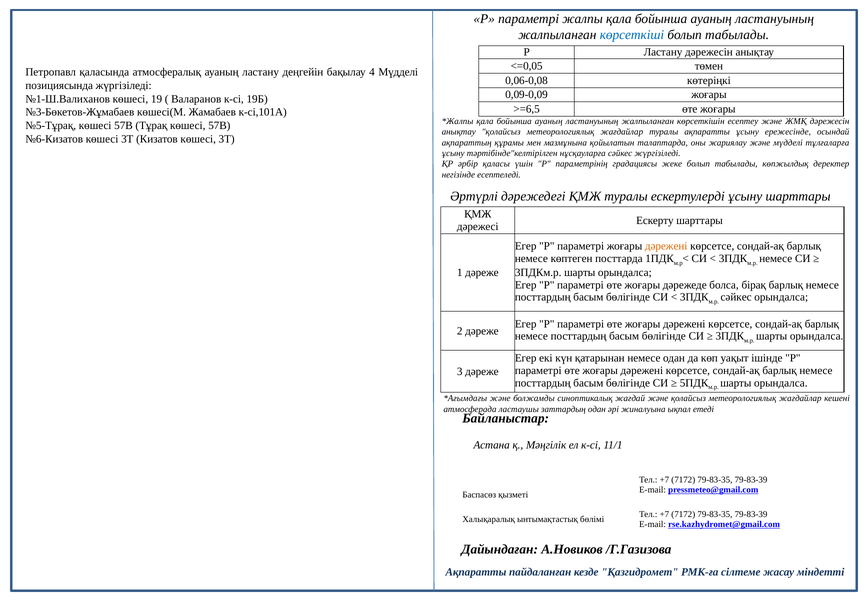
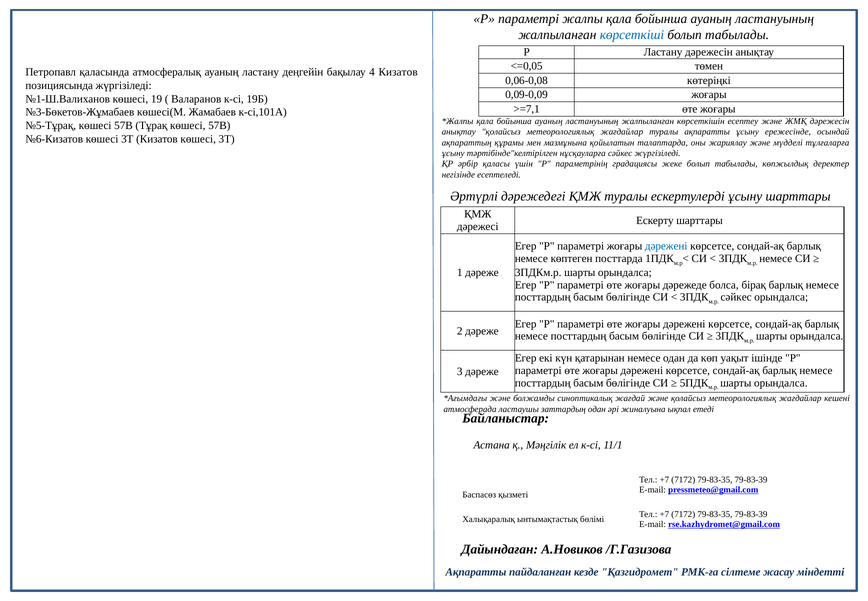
4 Мүдделі: Мүдделі -> Кизатов
>=6,5: >=6,5 -> >=7,1
дәрежені at (666, 246) colour: orange -> blue
